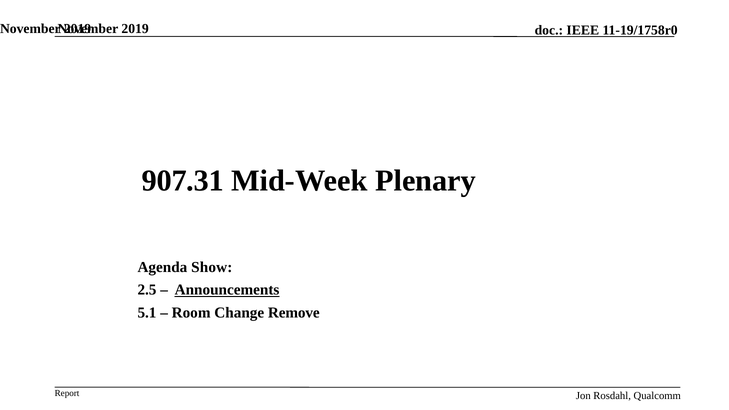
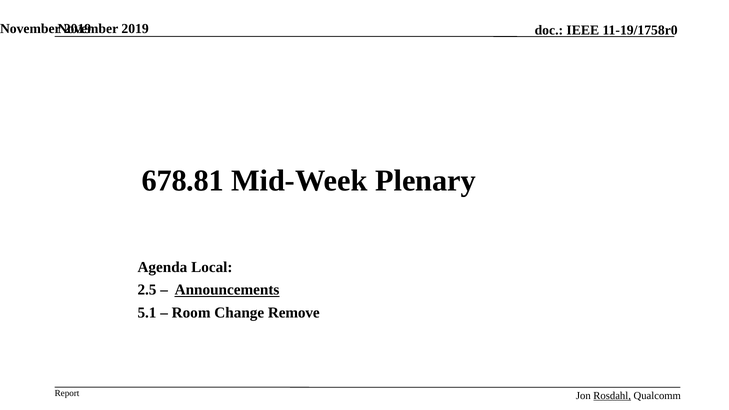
907.31: 907.31 -> 678.81
Show: Show -> Local
Rosdahl underline: none -> present
